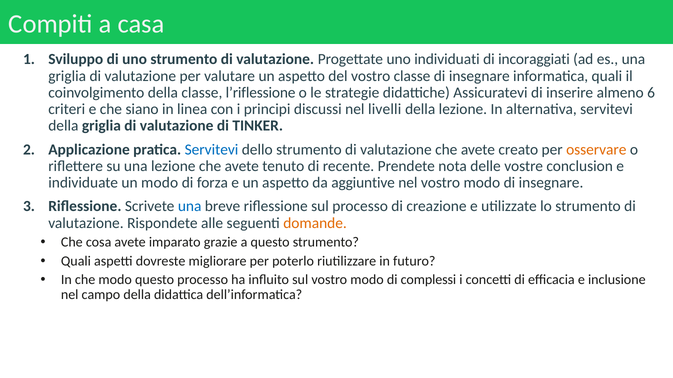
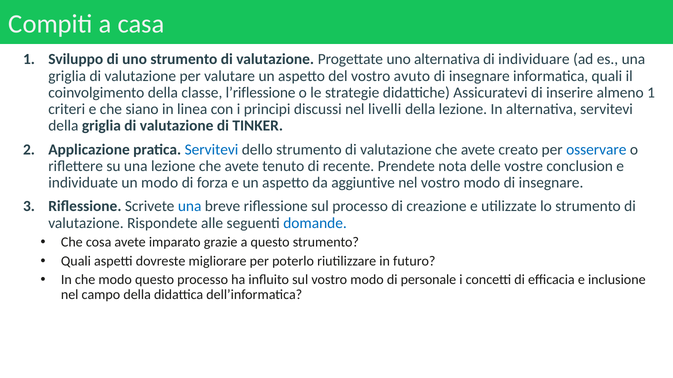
uno individuati: individuati -> alternativa
incoraggiati: incoraggiati -> individuare
vostro classe: classe -> avuto
almeno 6: 6 -> 1
osservare colour: orange -> blue
domande colour: orange -> blue
complessi: complessi -> personale
